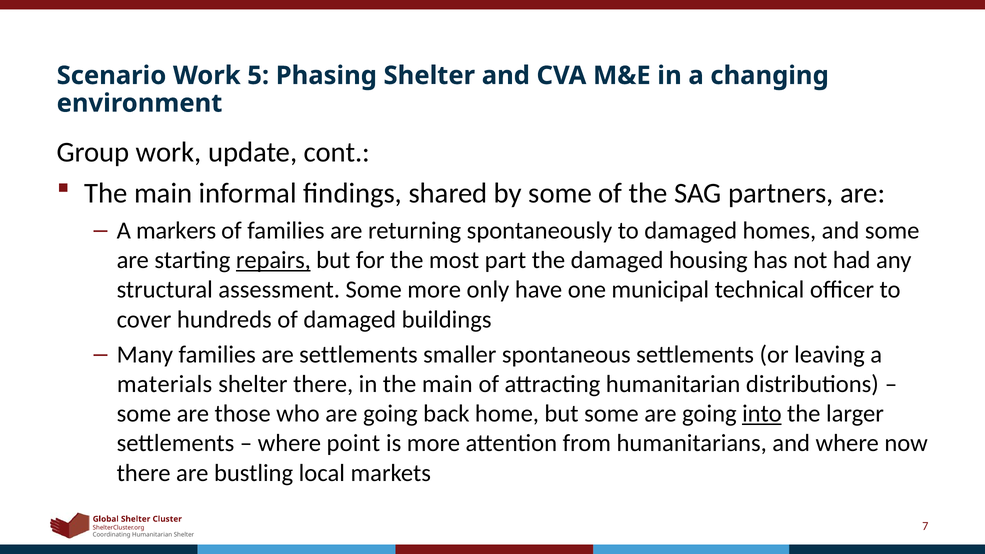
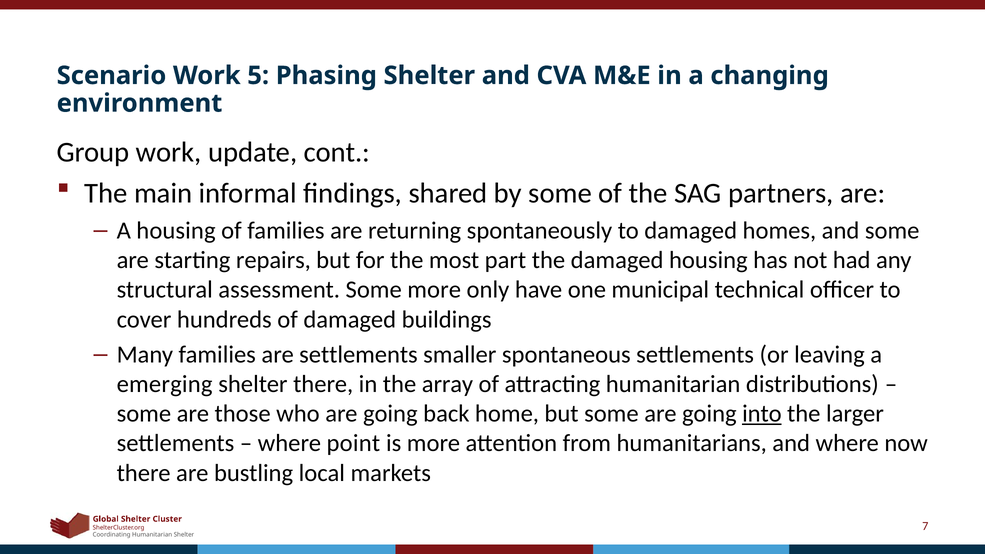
A markers: markers -> housing
repairs underline: present -> none
materials: materials -> emerging
in the main: main -> array
